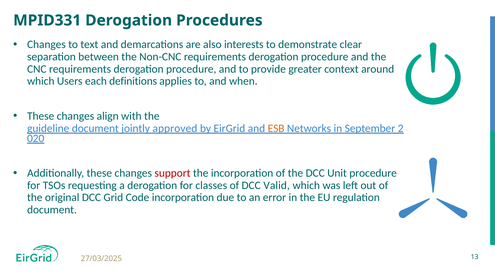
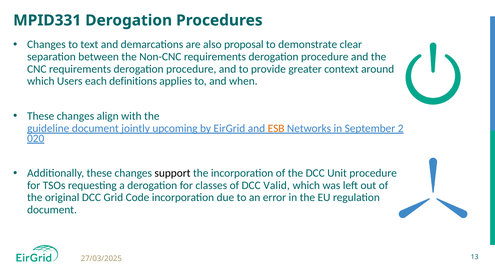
interests: interests -> proposal
approved: approved -> upcoming
support colour: red -> black
